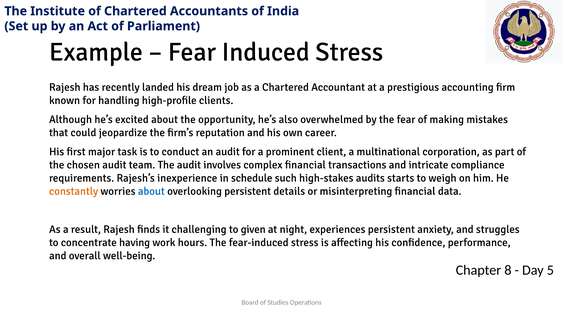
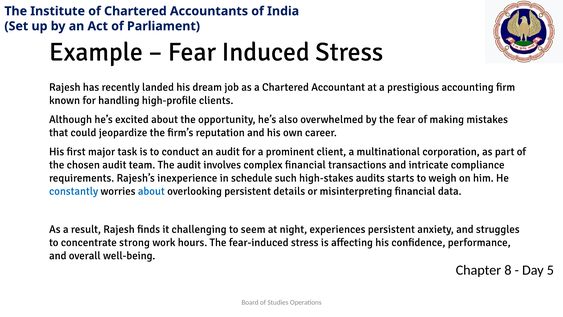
constantly colour: orange -> blue
given: given -> seem
having: having -> strong
